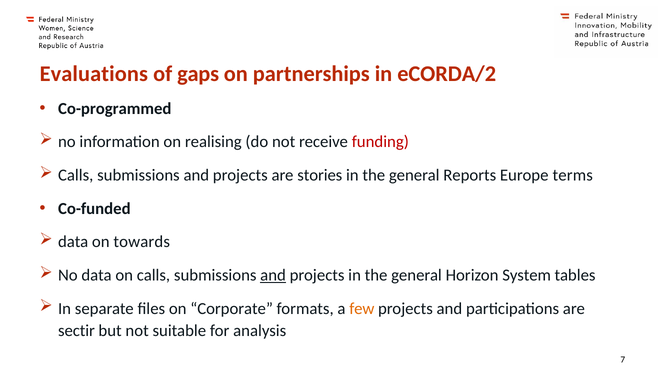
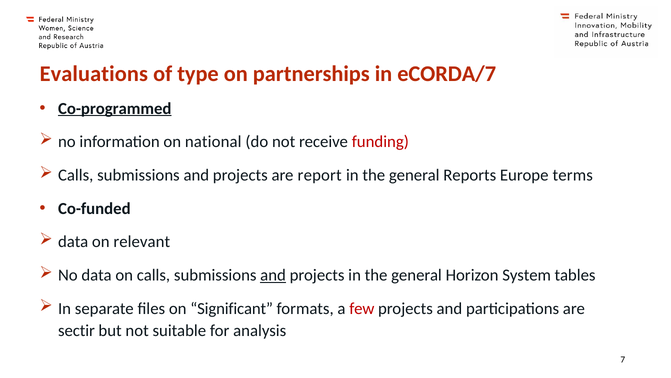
gaps: gaps -> type
eCORDA/2: eCORDA/2 -> eCORDA/7
Co-programmed underline: none -> present
realising: realising -> national
stories: stories -> report
towards: towards -> relevant
Corporate: Corporate -> Significant
few colour: orange -> red
